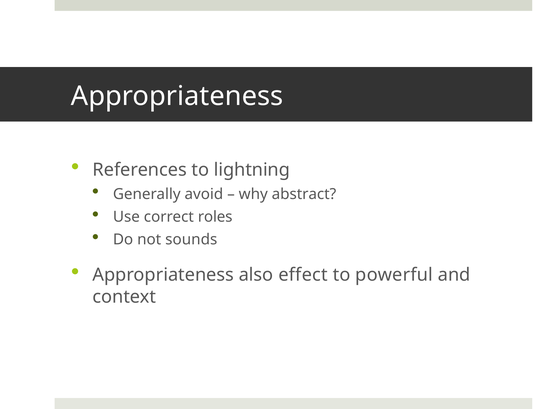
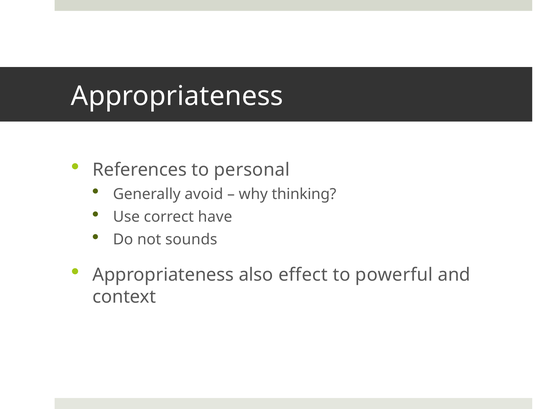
lightning: lightning -> personal
abstract: abstract -> thinking
roles: roles -> have
